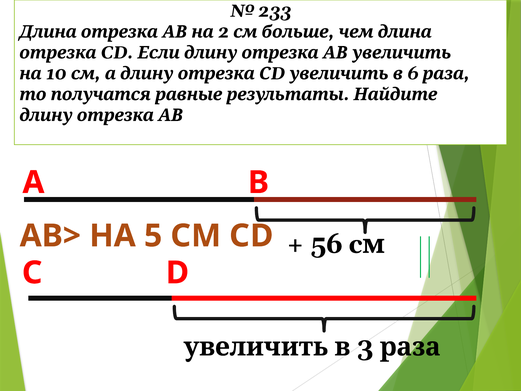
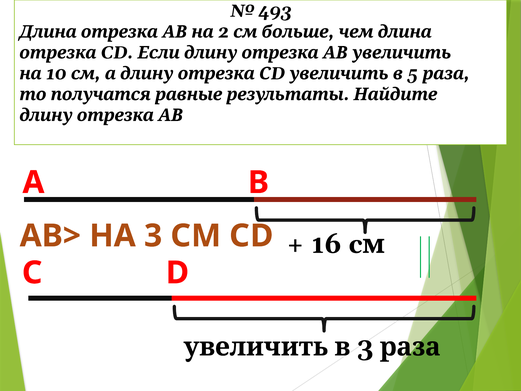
233: 233 -> 493
6: 6 -> 5
НА 5: 5 -> 3
56: 56 -> 16
